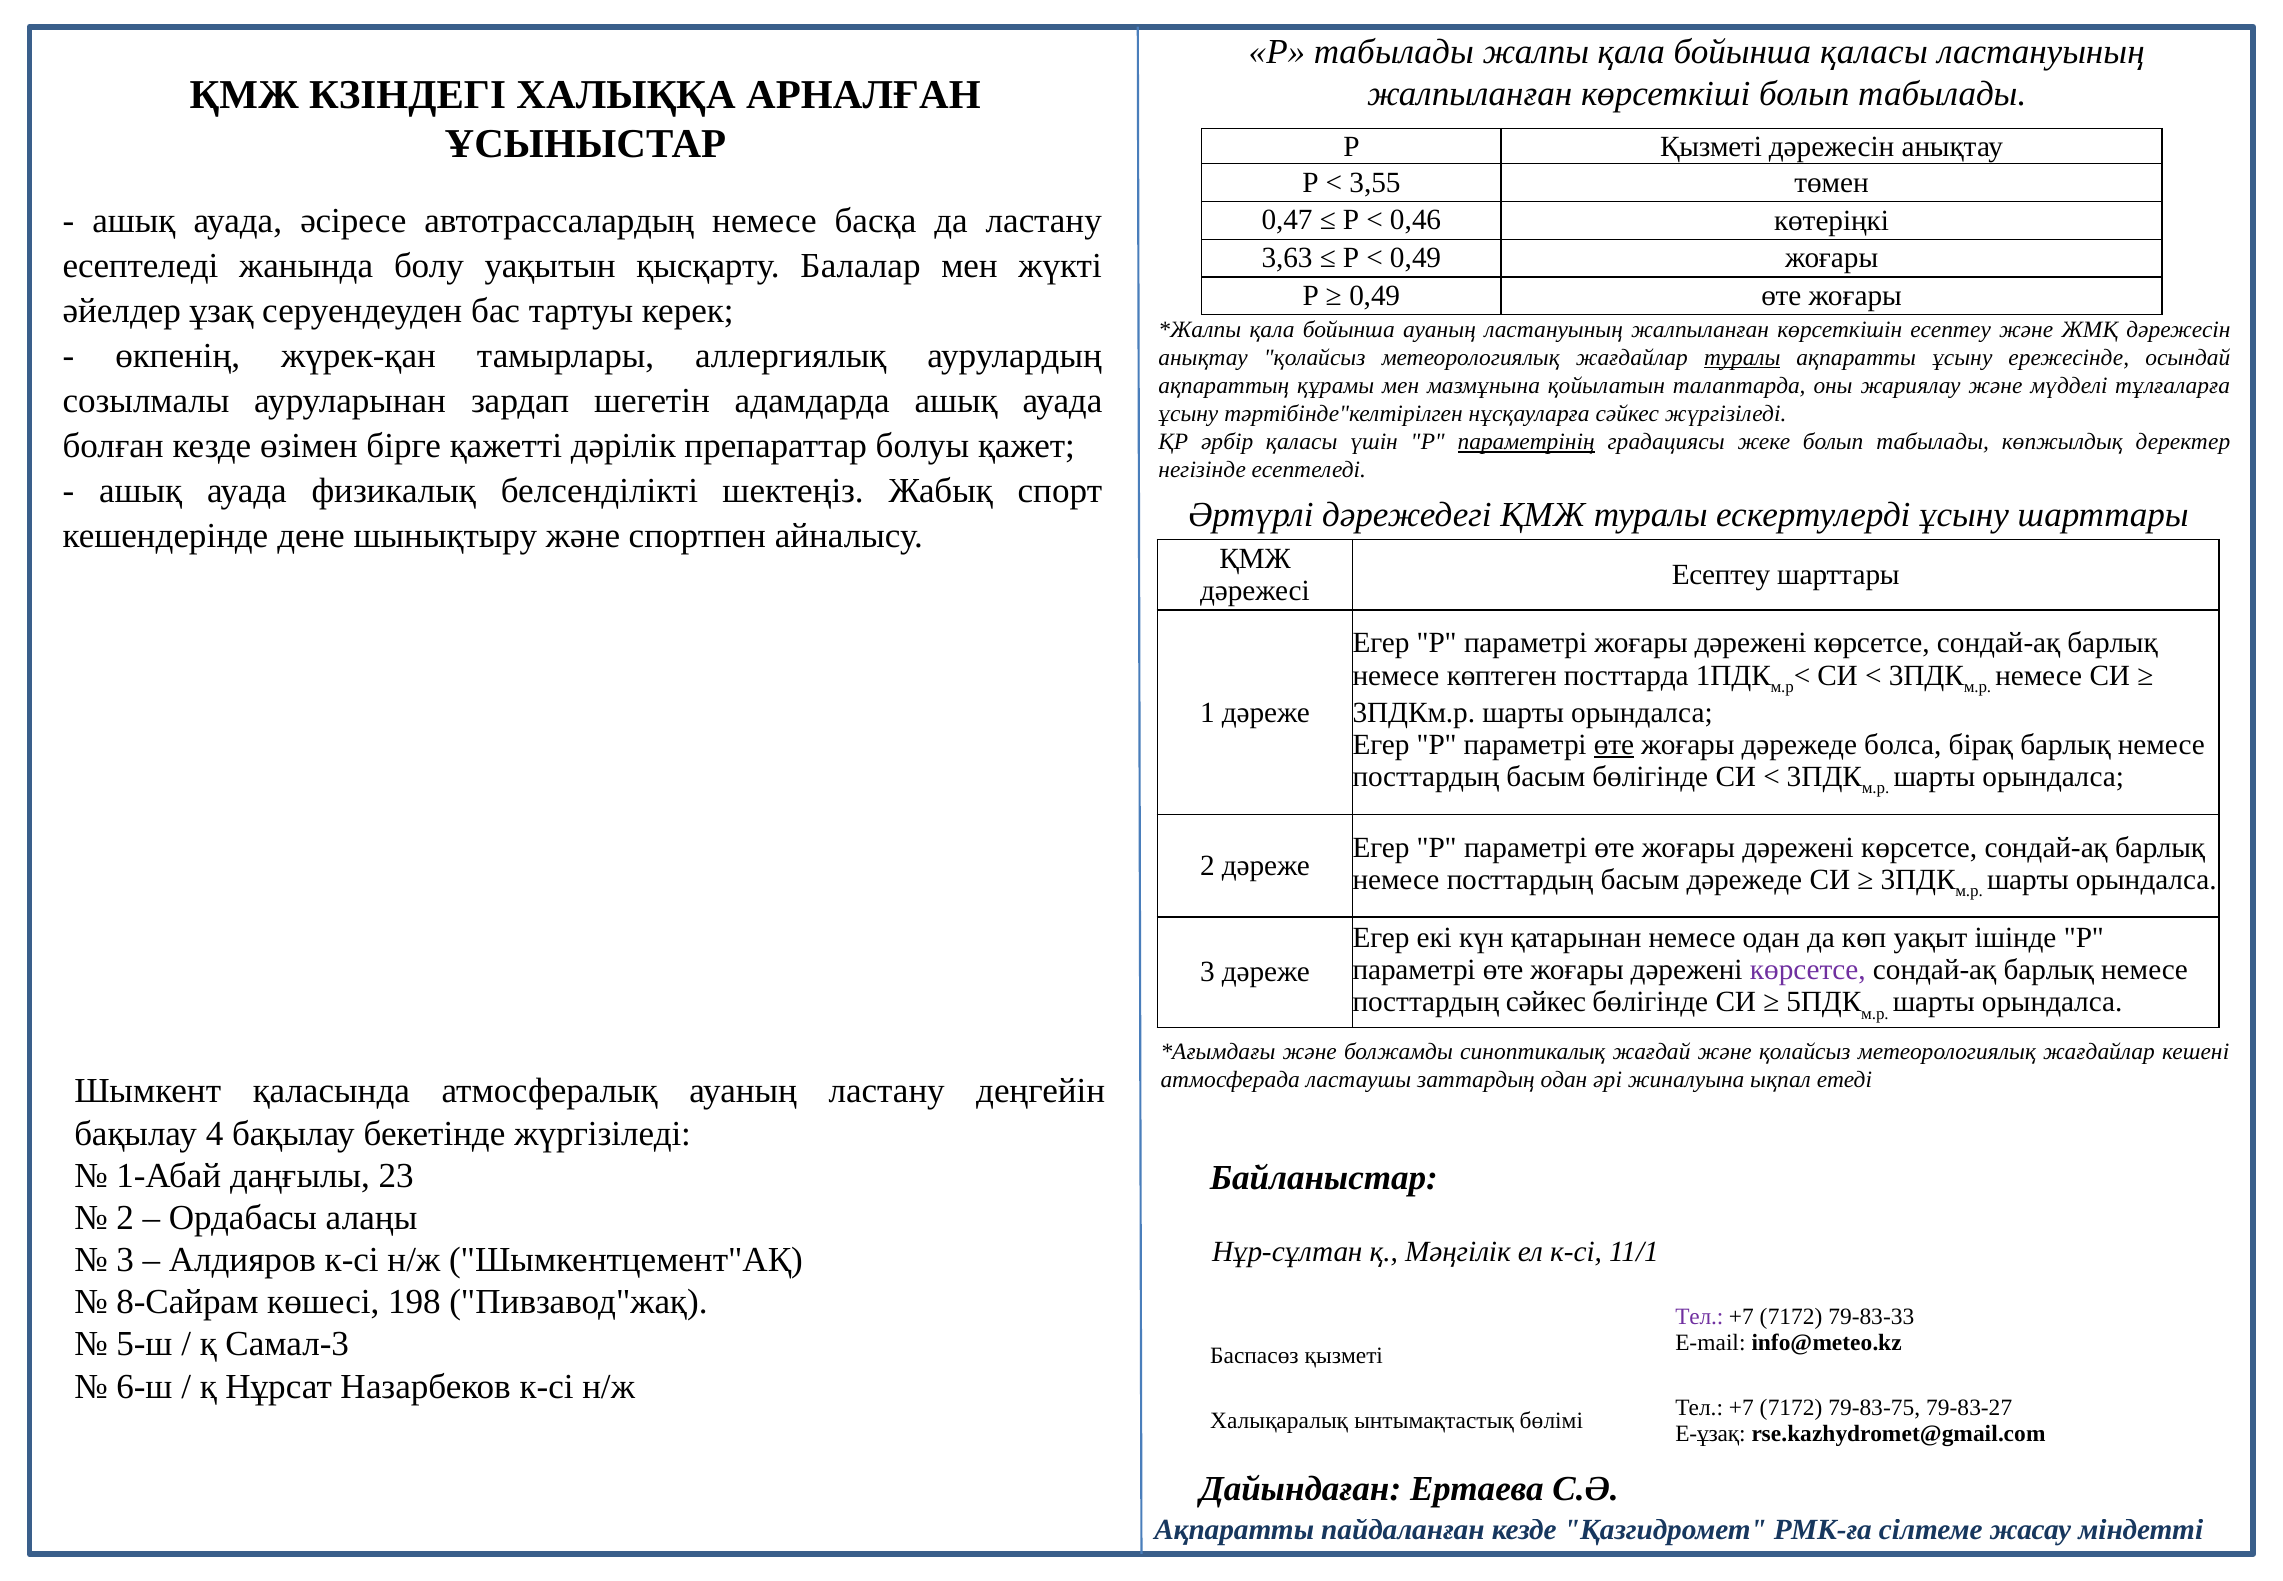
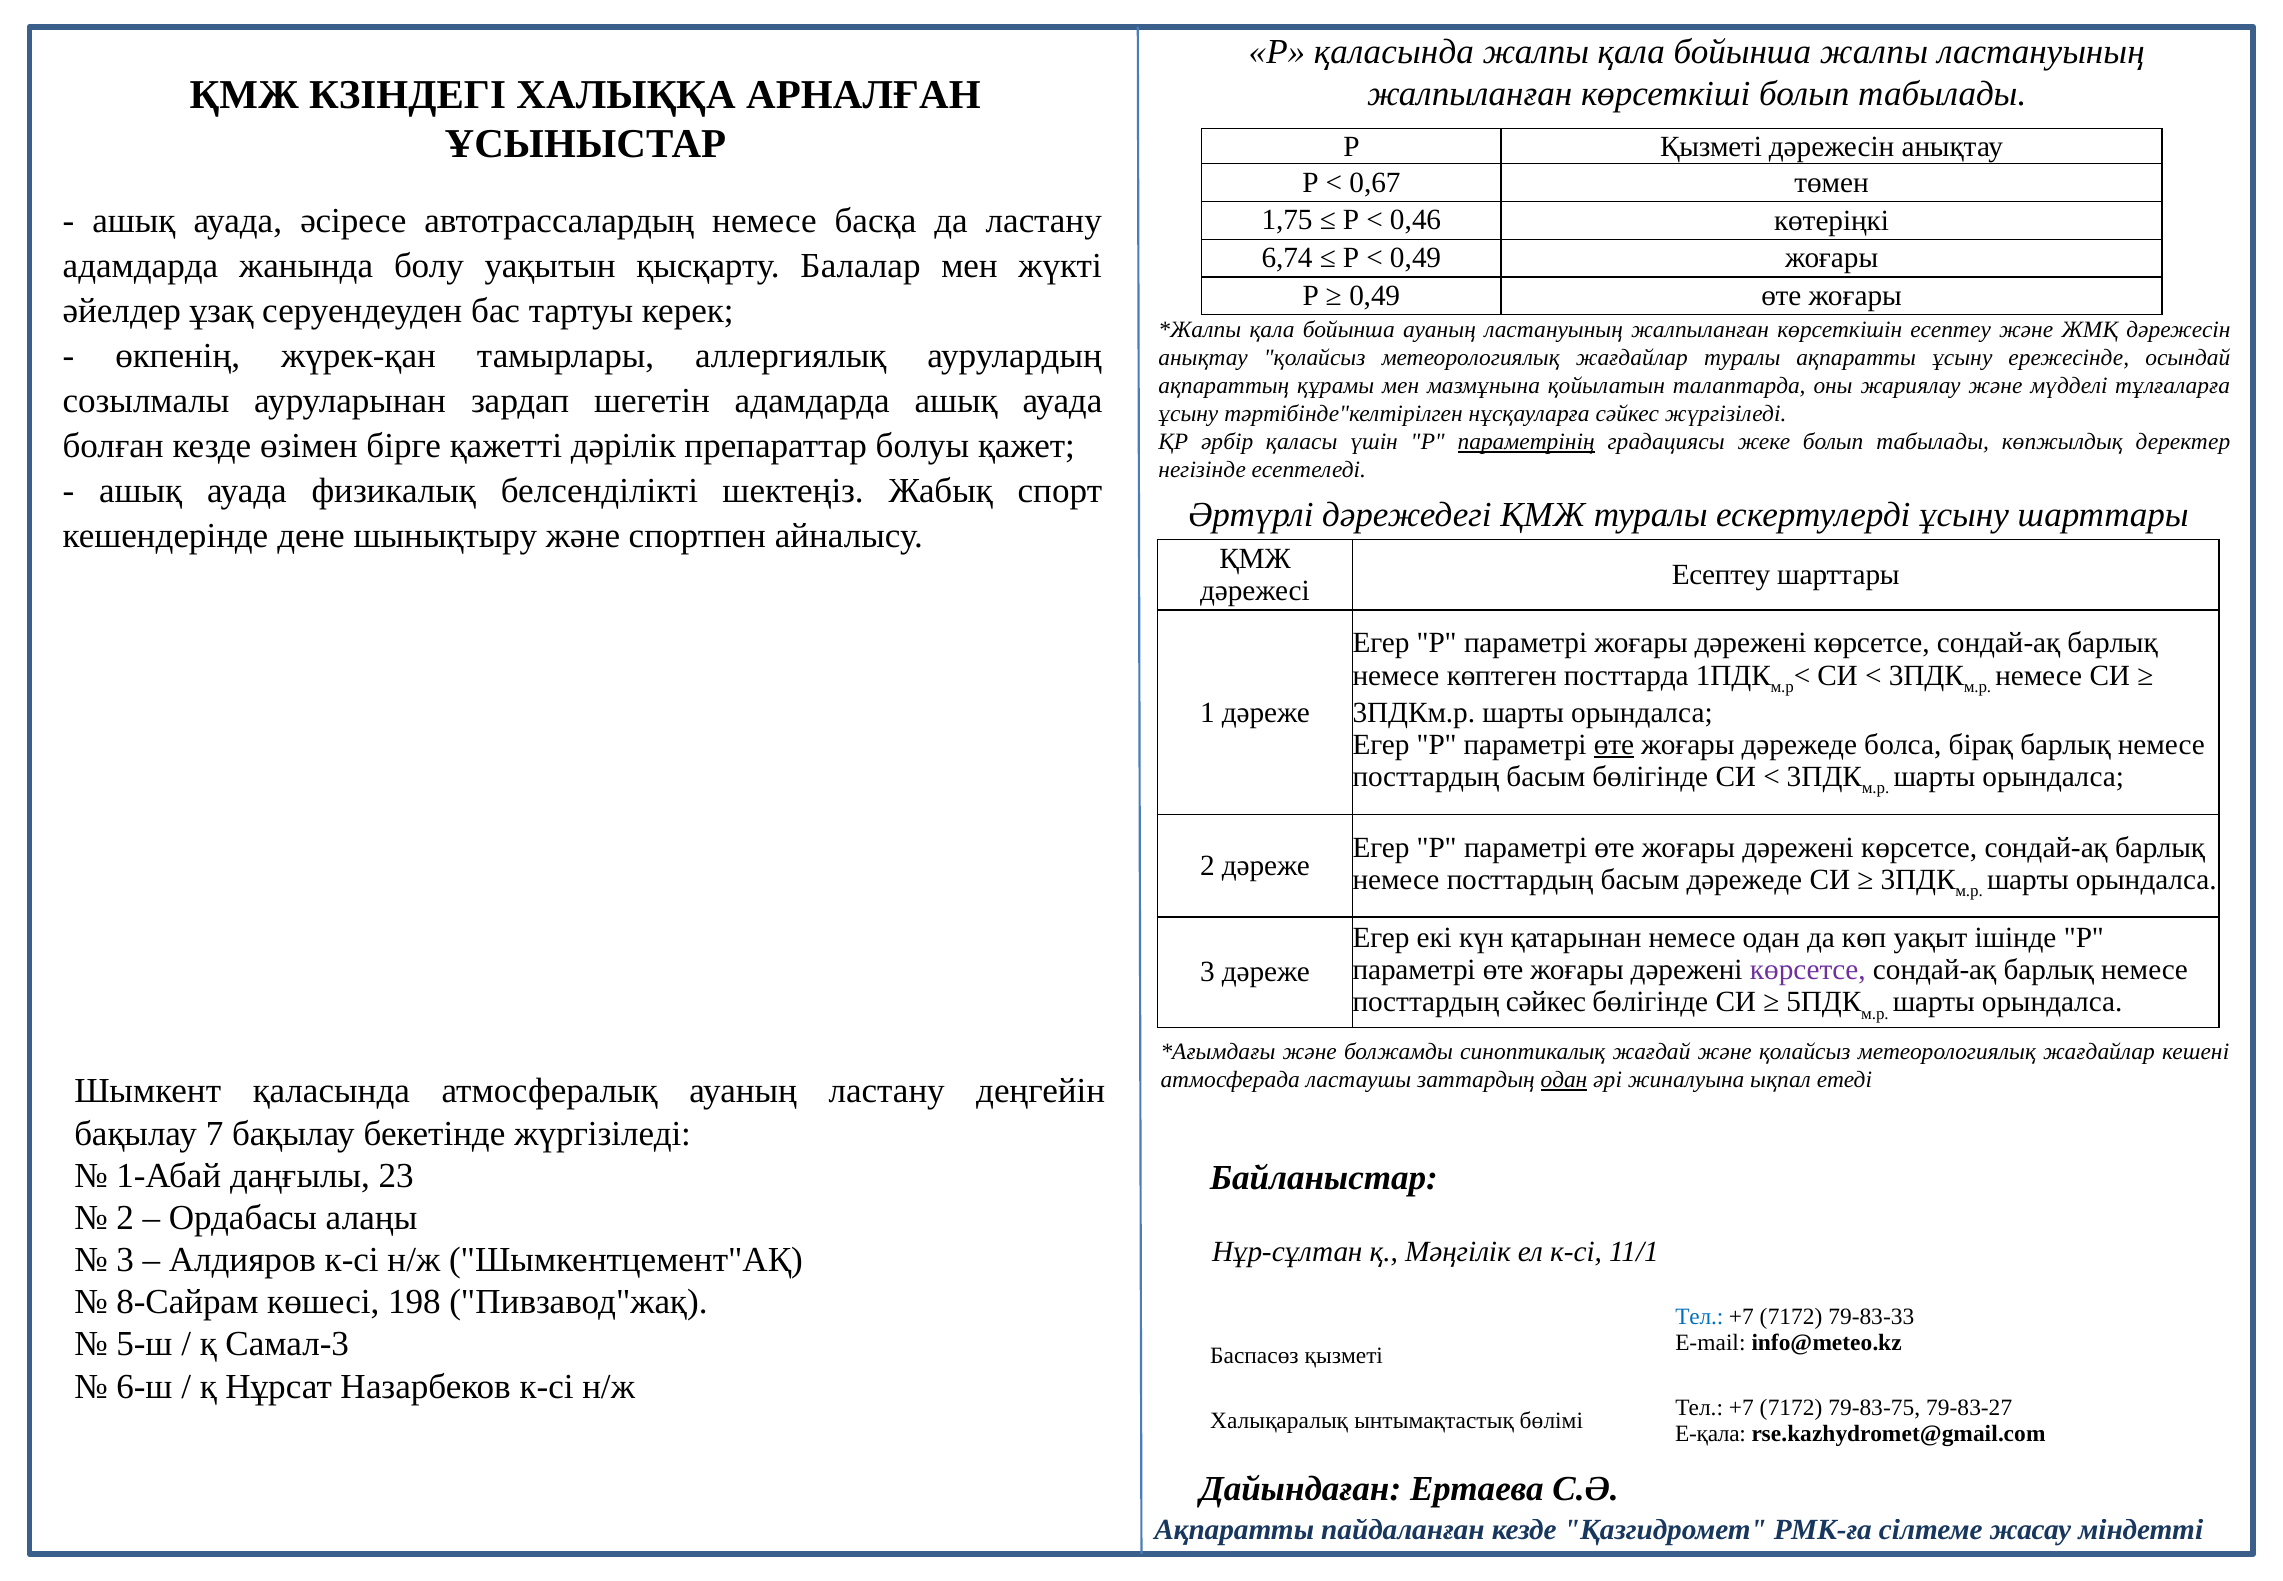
Р табылады: табылады -> қаласында
бойынша қаласы: қаласы -> жалпы
3,55: 3,55 -> 0,67
0,47: 0,47 -> 1,75
3,63: 3,63 -> 6,74
есептеледі at (141, 265): есептеледі -> адамдарда
туралы at (1742, 358) underline: present -> none
одан at (1564, 1080) underline: none -> present
4: 4 -> 7
Тел at (1699, 1316) colour: purple -> blue
E-ұзақ: E-ұзақ -> E-қала
